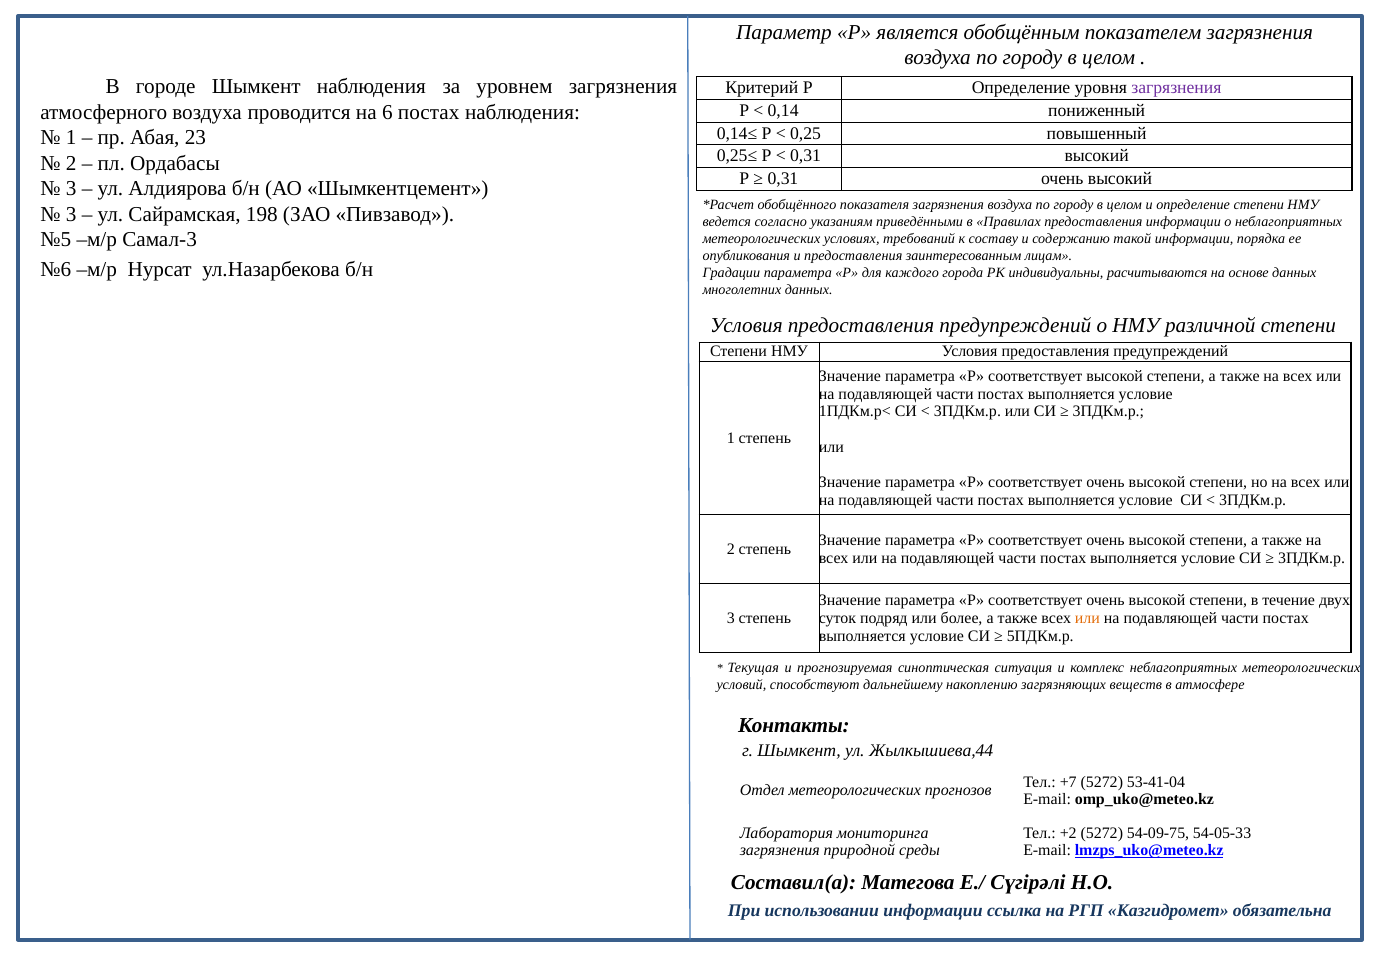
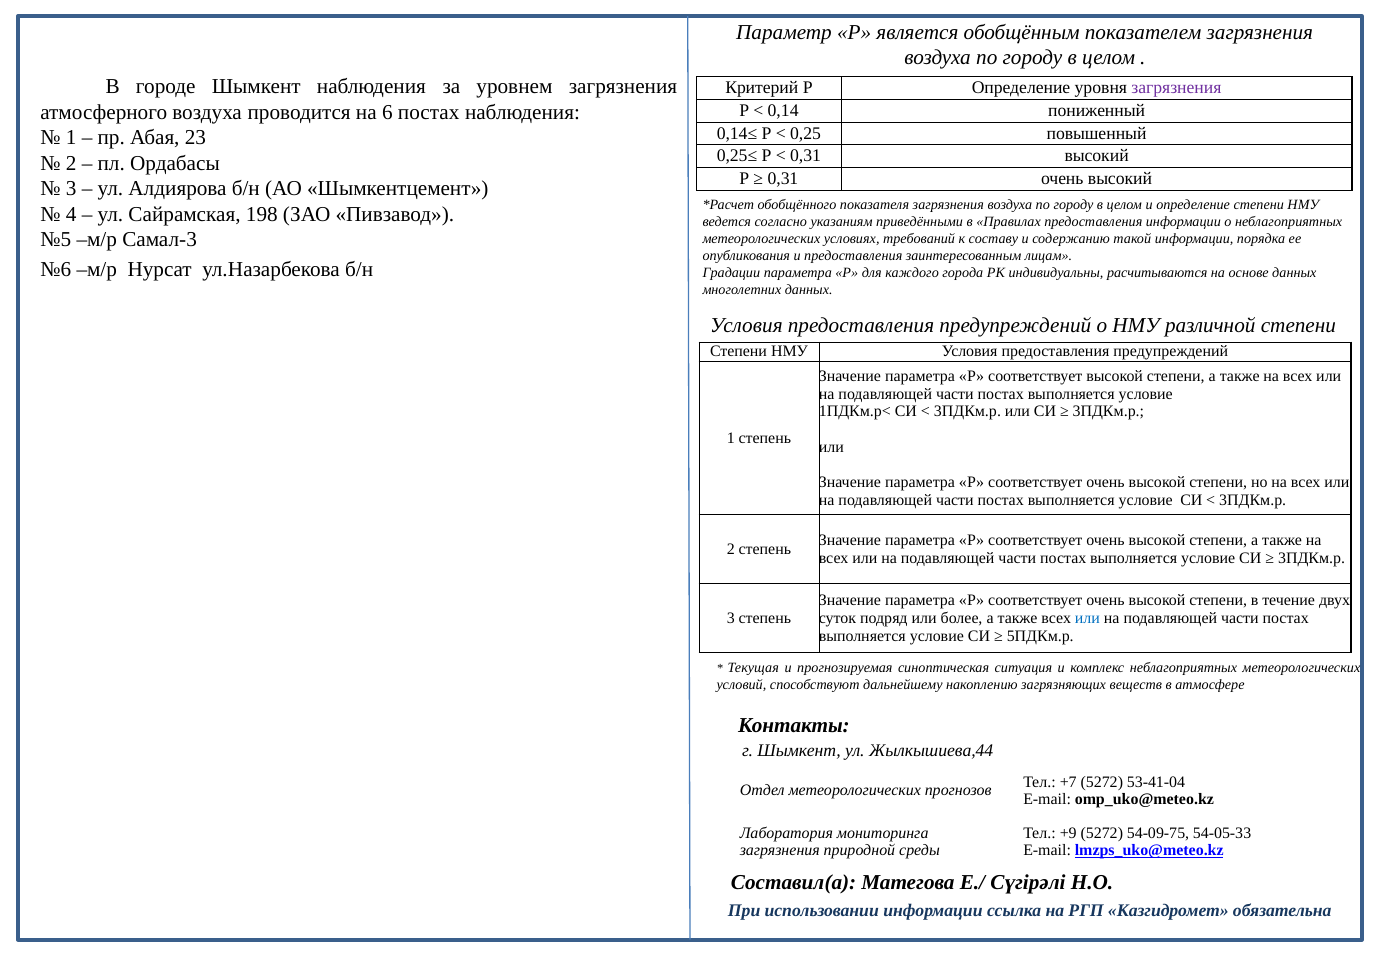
3 at (71, 214): 3 -> 4
или at (1087, 618) colour: orange -> blue
+2: +2 -> +9
